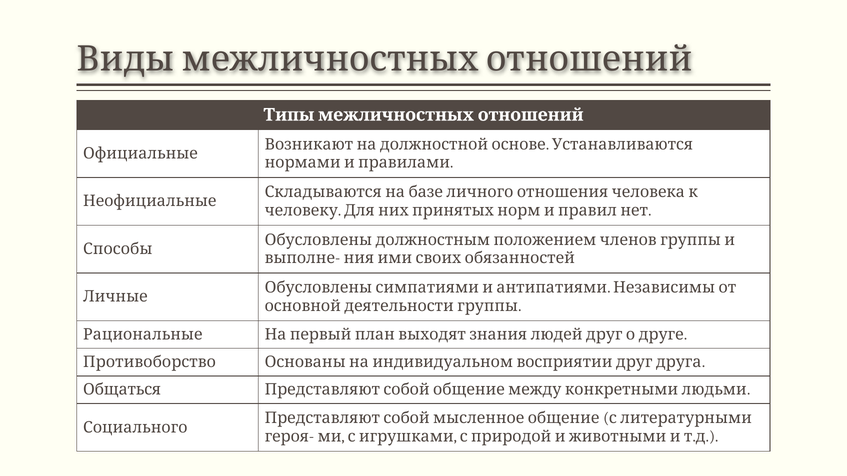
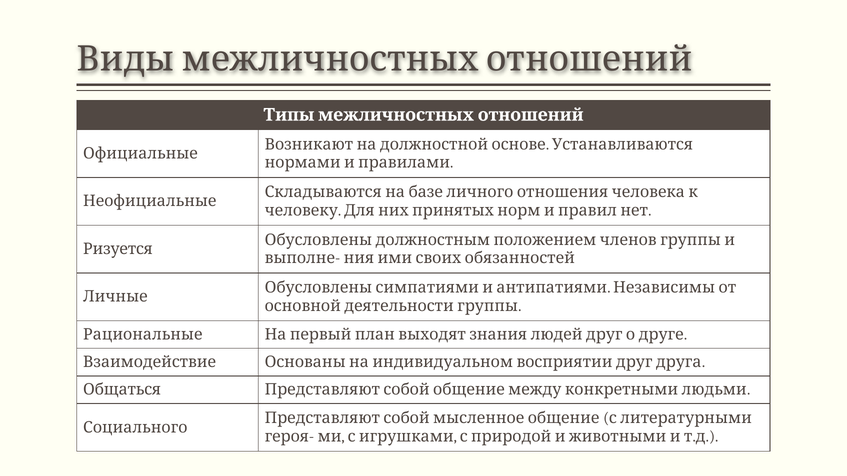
Способы: Способы -> Ризуется
Противоборство: Противоборство -> Взаимодействие
